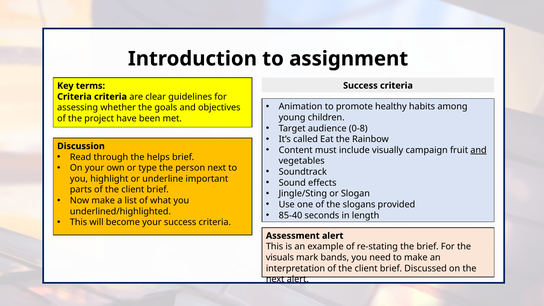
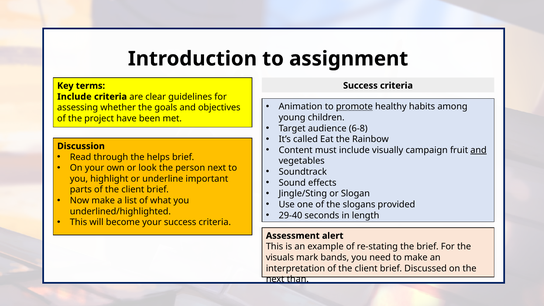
Criteria at (74, 97): Criteria -> Include
promote underline: none -> present
0-8: 0-8 -> 6-8
type: type -> look
85-40: 85-40 -> 29-40
next alert: alert -> than
